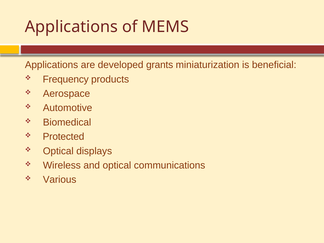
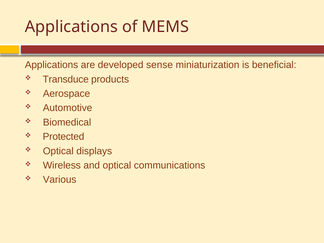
grants: grants -> sense
Frequency: Frequency -> Transduce
